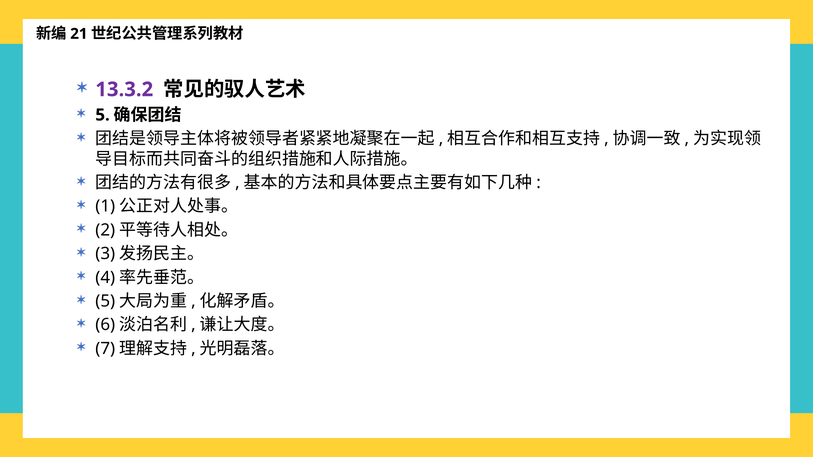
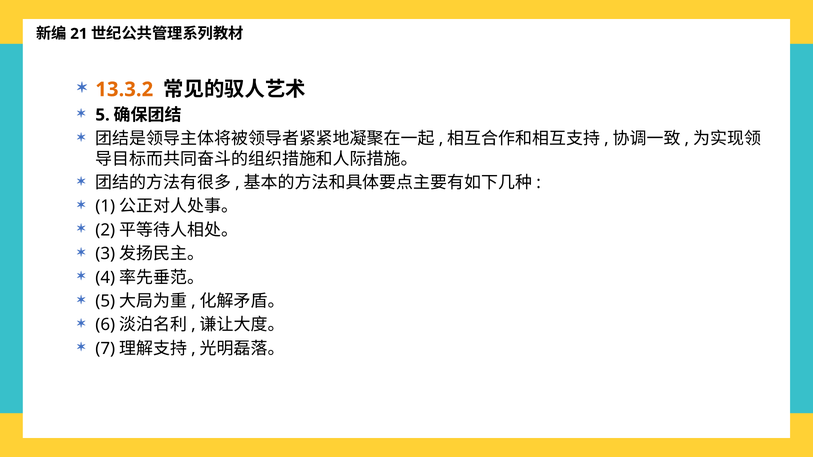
13.3.2 colour: purple -> orange
